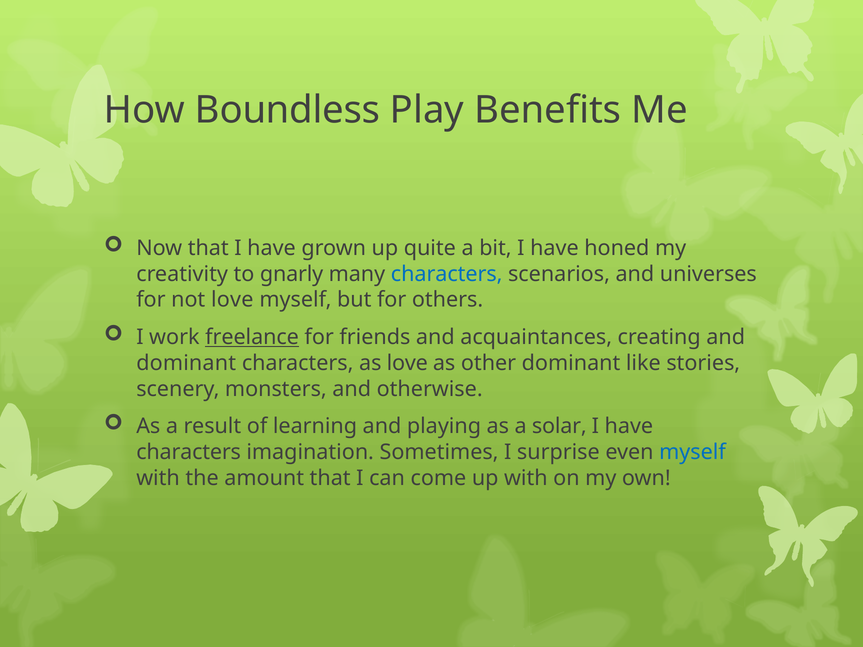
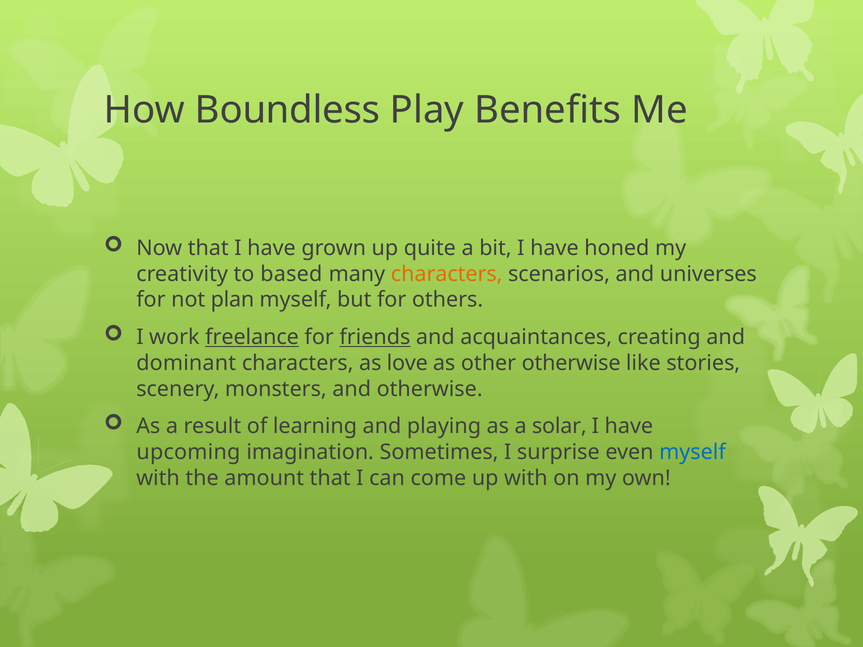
gnarly: gnarly -> based
characters at (447, 274) colour: blue -> orange
not love: love -> plan
friends underline: none -> present
other dominant: dominant -> otherwise
characters at (189, 452): characters -> upcoming
